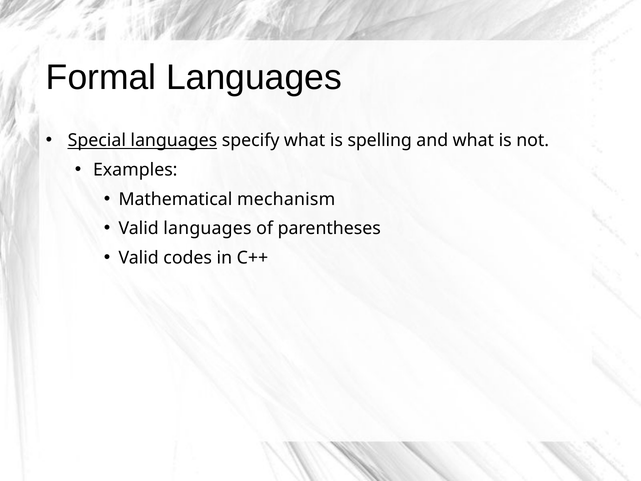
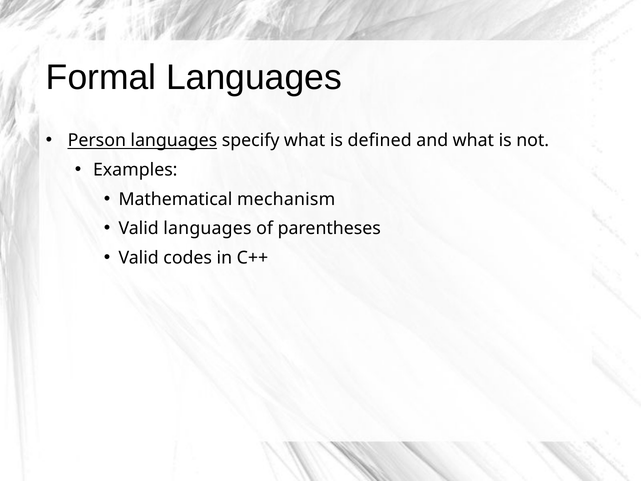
Special: Special -> Person
spelling: spelling -> defined
